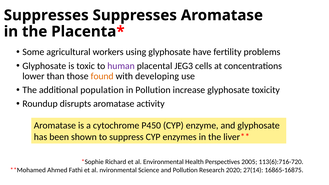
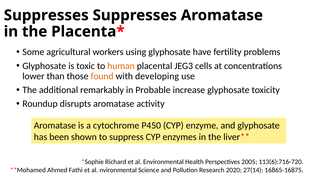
human colour: purple -> orange
population: population -> remarkably
in Pollution: Pollution -> Probable
